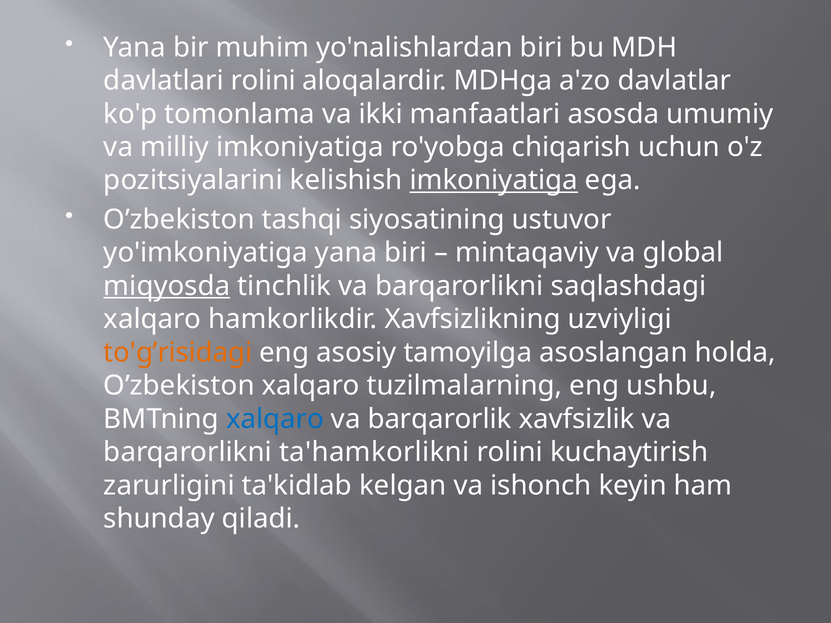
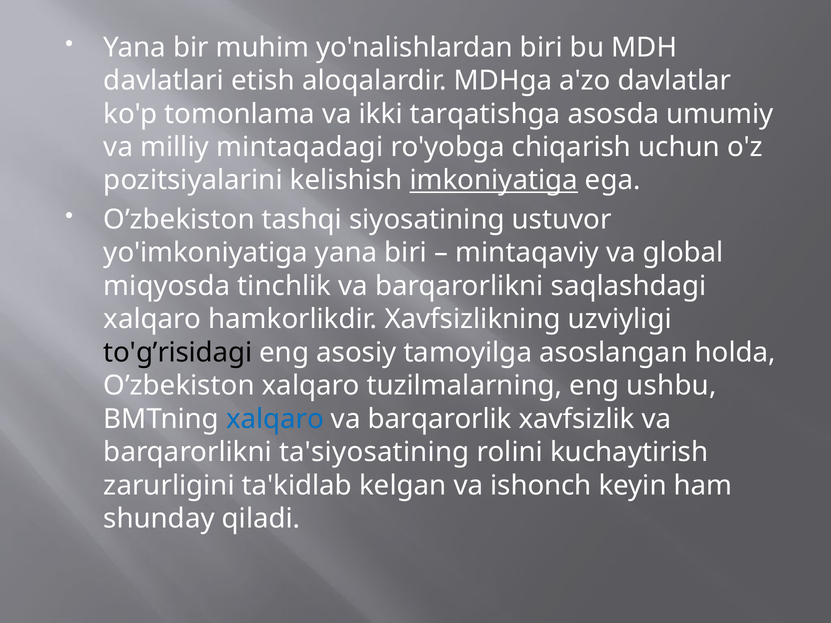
davlatlari rolini: rolini -> etish
manfaatlari: manfaatlari -> tarqatishga
milliy imkoniyatiga: imkoniyatiga -> mintaqadagi
miqyosda underline: present -> none
to'g’risidagi colour: orange -> black
ta'hamkorlikni: ta'hamkorlikni -> ta'siyosatining
